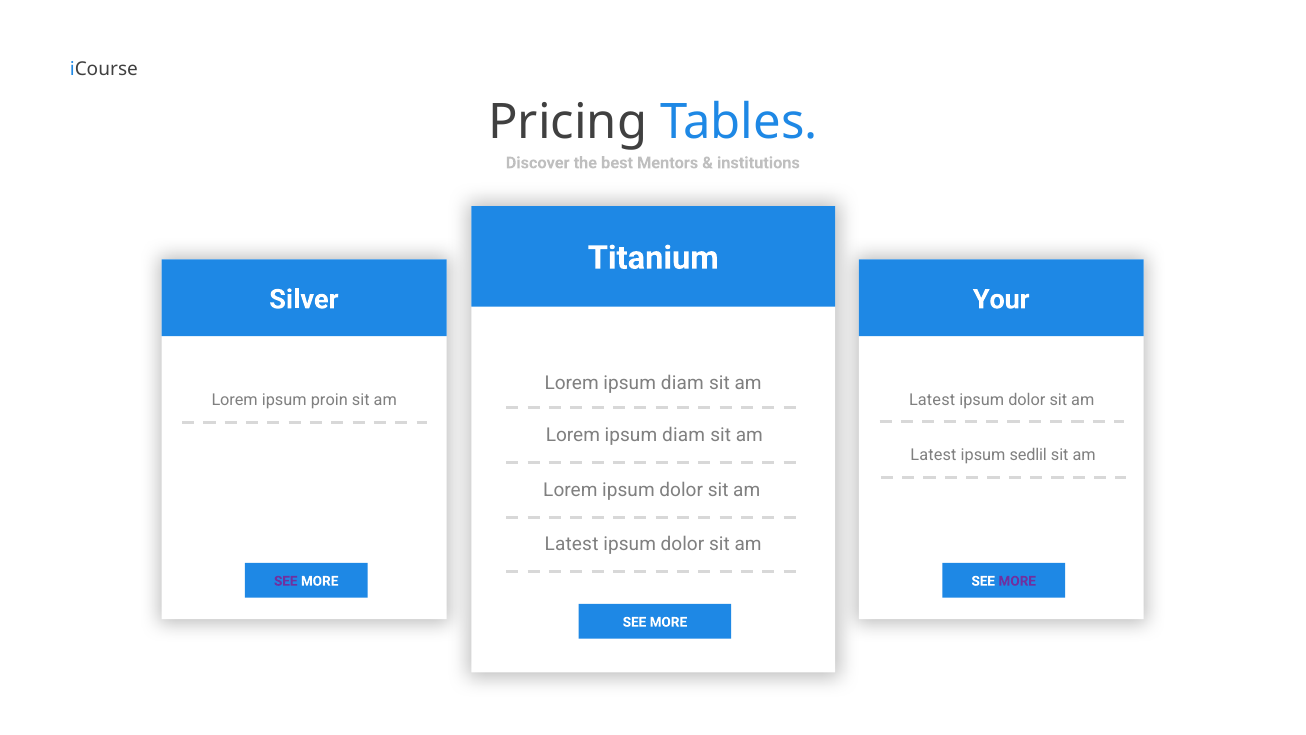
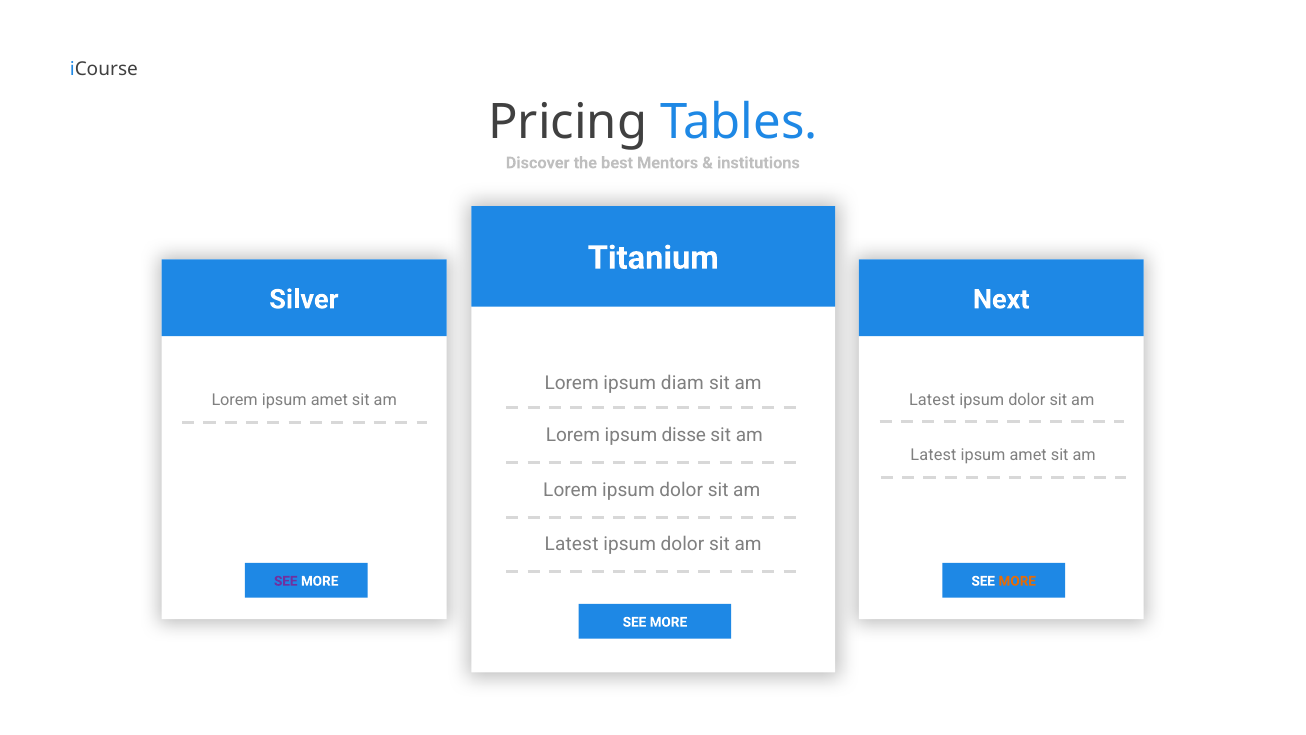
Your: Your -> Next
Lorem ipsum proin: proin -> amet
diam at (684, 435): diam -> disse
sedlil at (1028, 455): sedlil -> amet
MORE at (1017, 581) colour: purple -> orange
